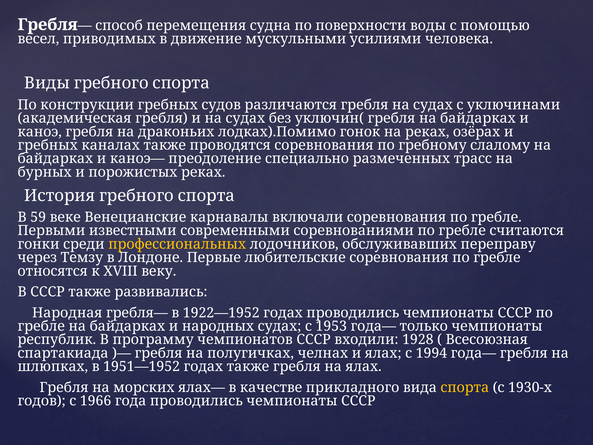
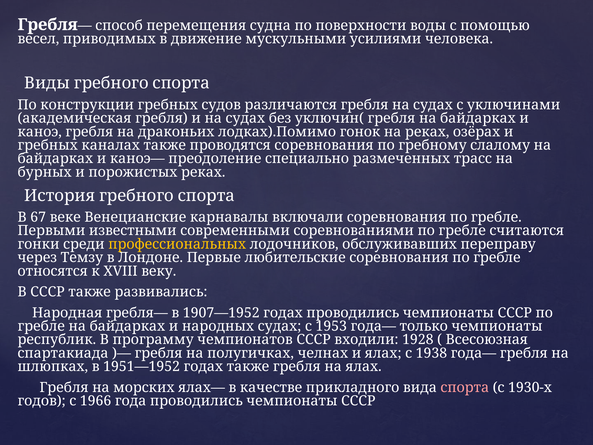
59: 59 -> 67
1922—1952: 1922—1952 -> 1907—1952
1994: 1994 -> 1938
спорта colour: yellow -> pink
